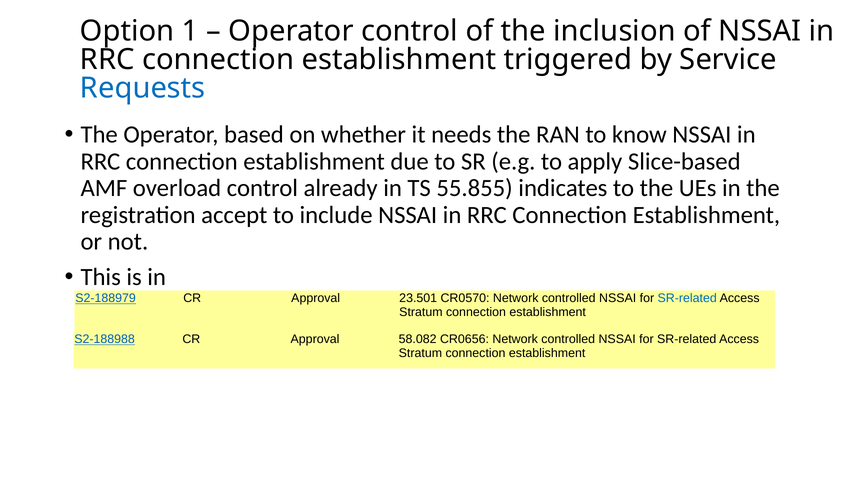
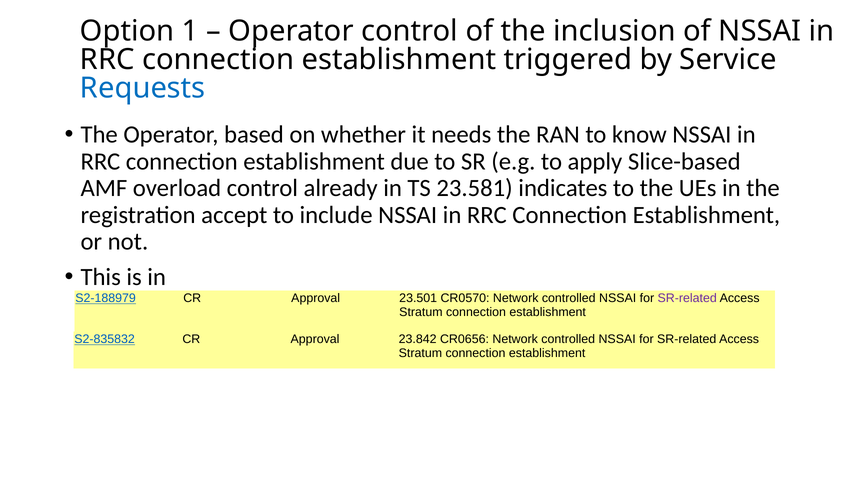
55.855: 55.855 -> 23.581
SR-related at (687, 298) colour: blue -> purple
S2-188988: S2-188988 -> S2-835832
58.082: 58.082 -> 23.842
